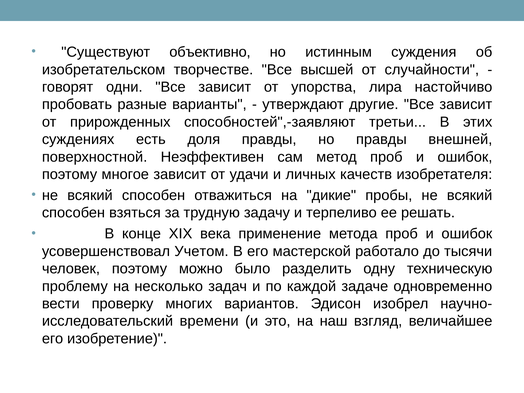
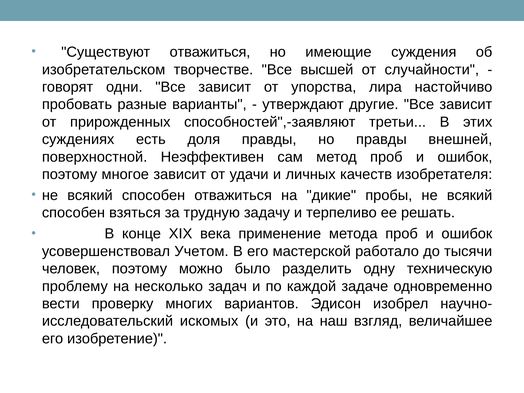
Существуют объективно: объективно -> отважиться
истинным: истинным -> имеющие
времени: времени -> искомых
